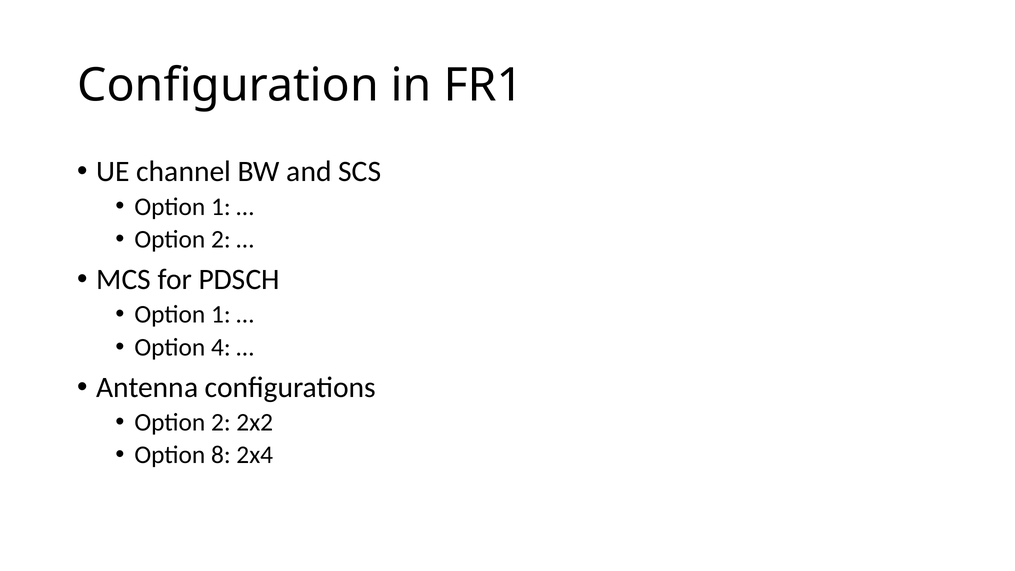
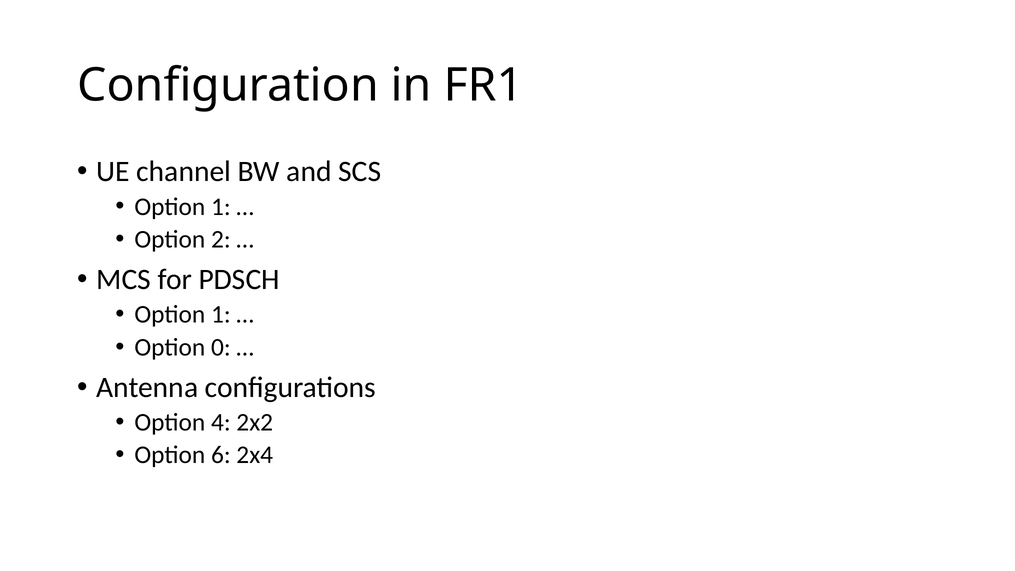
4: 4 -> 0
2 at (221, 422): 2 -> 4
8: 8 -> 6
